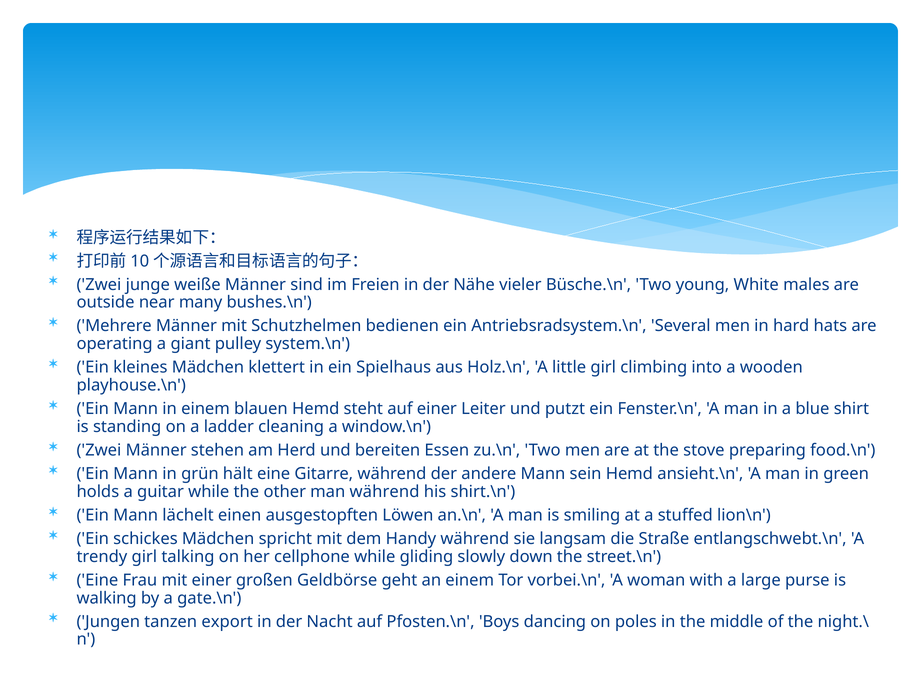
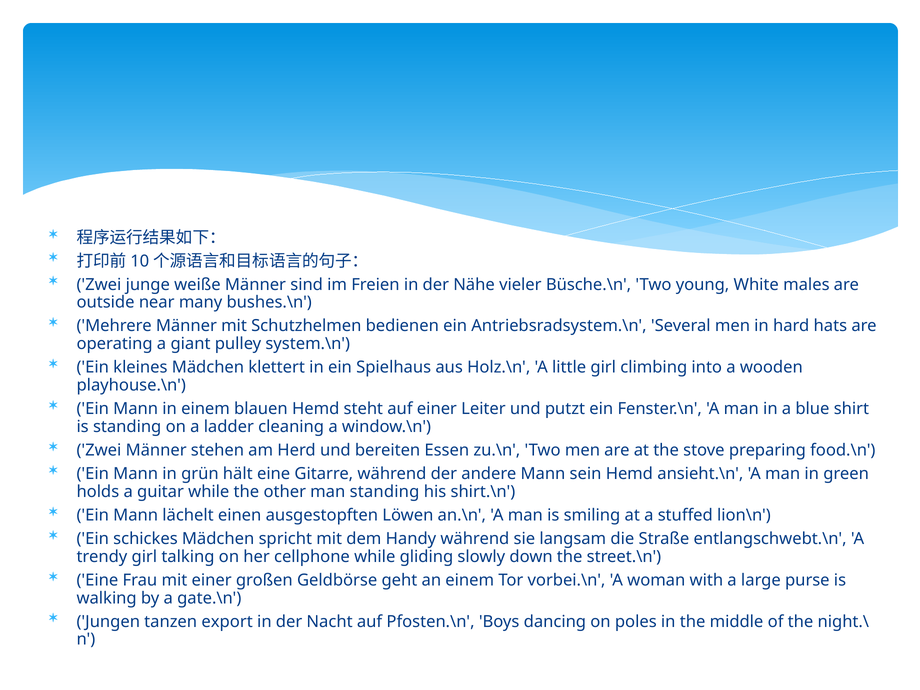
man während: während -> standing
